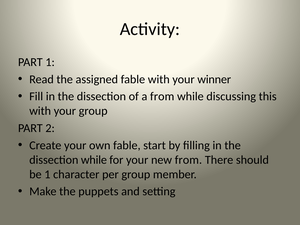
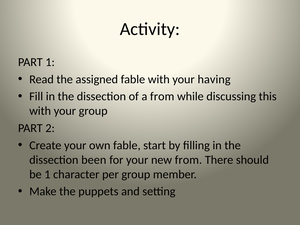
winner: winner -> having
dissection while: while -> been
